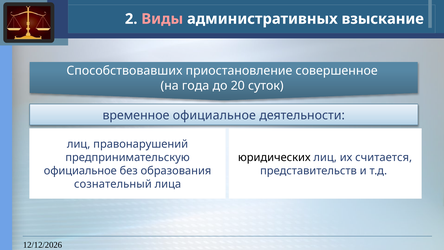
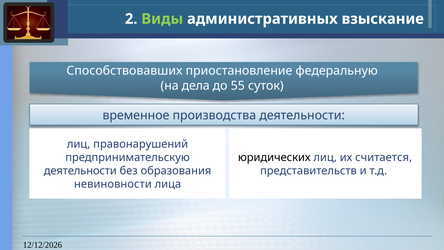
Виды colour: pink -> light green
совершенное: совершенное -> федеральную
года: года -> дела
20: 20 -> 55
временное официальное: официальное -> производства
официальное at (80, 171): официальное -> деятельности
сознательный: сознательный -> невиновности
